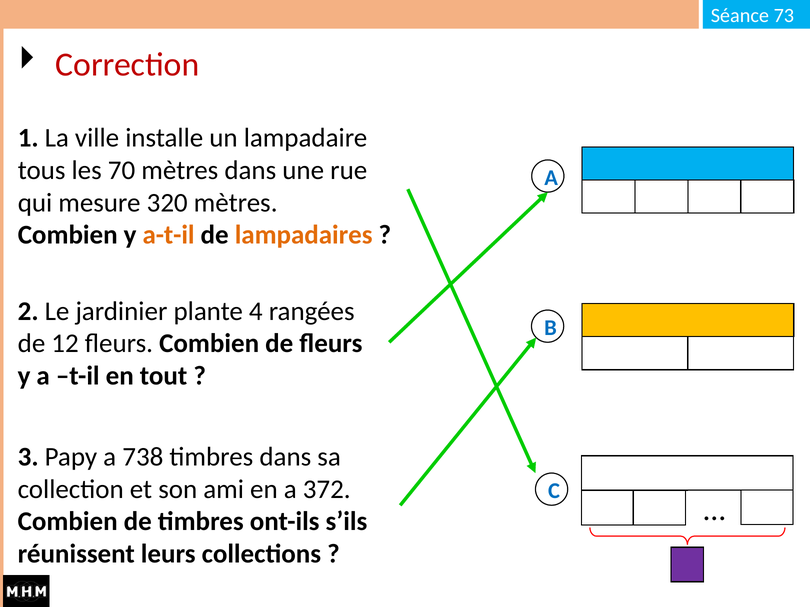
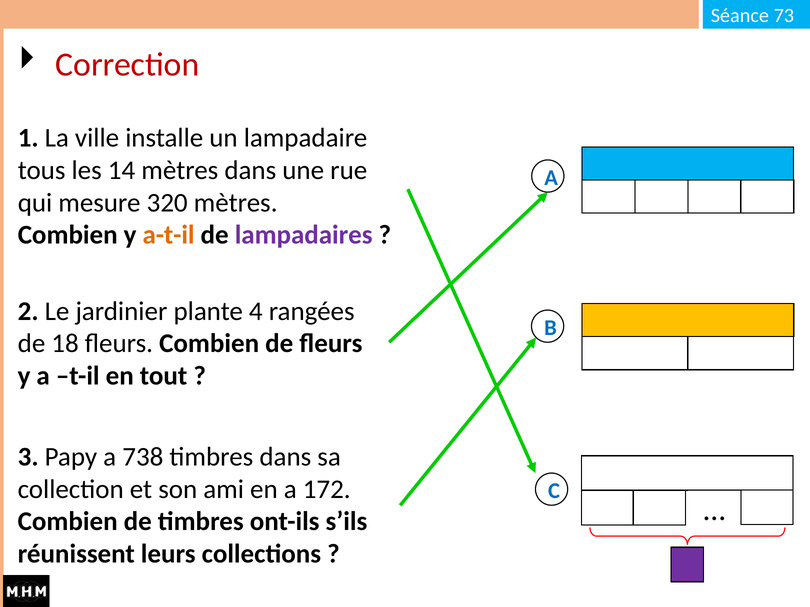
70: 70 -> 14
lampadaires colour: orange -> purple
12: 12 -> 18
372: 372 -> 172
